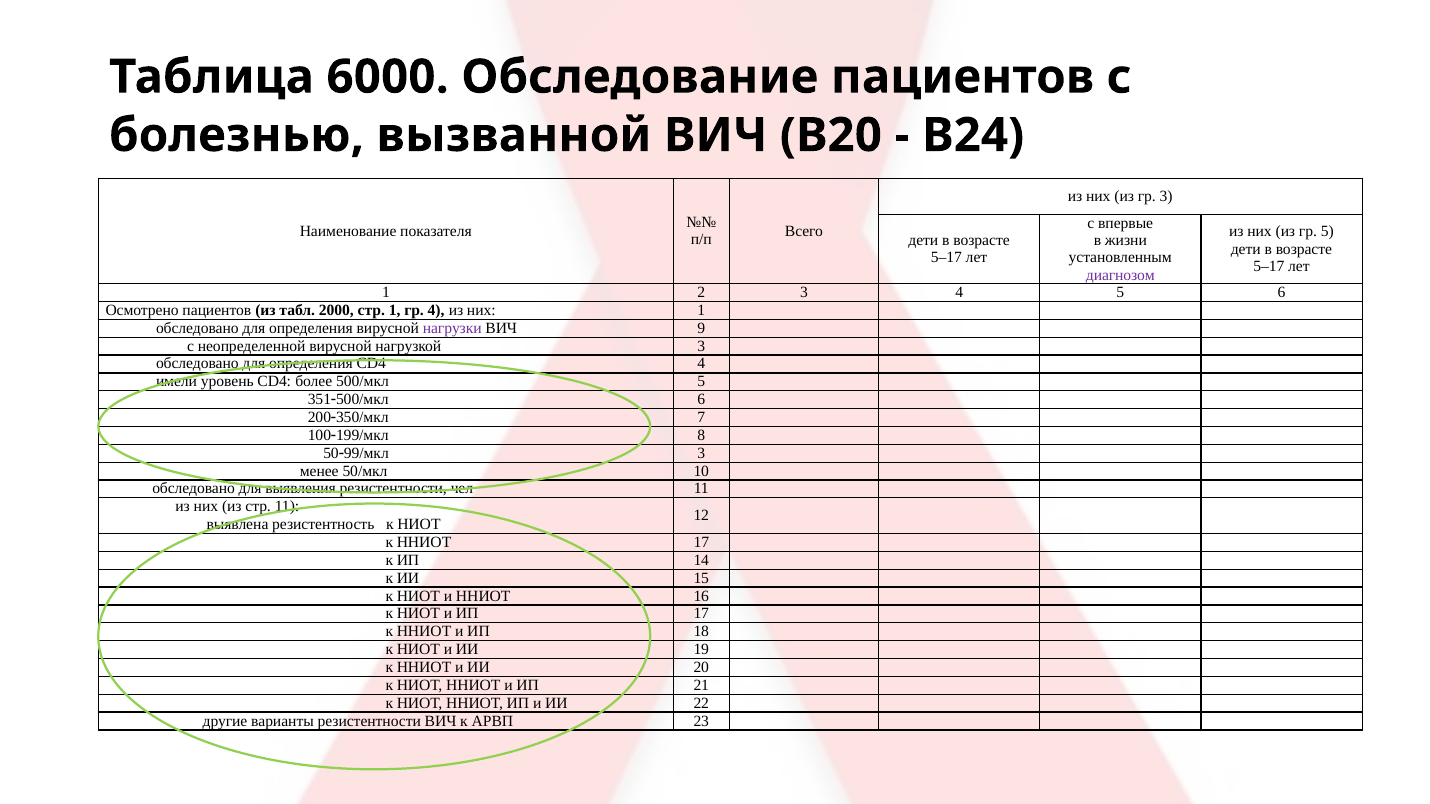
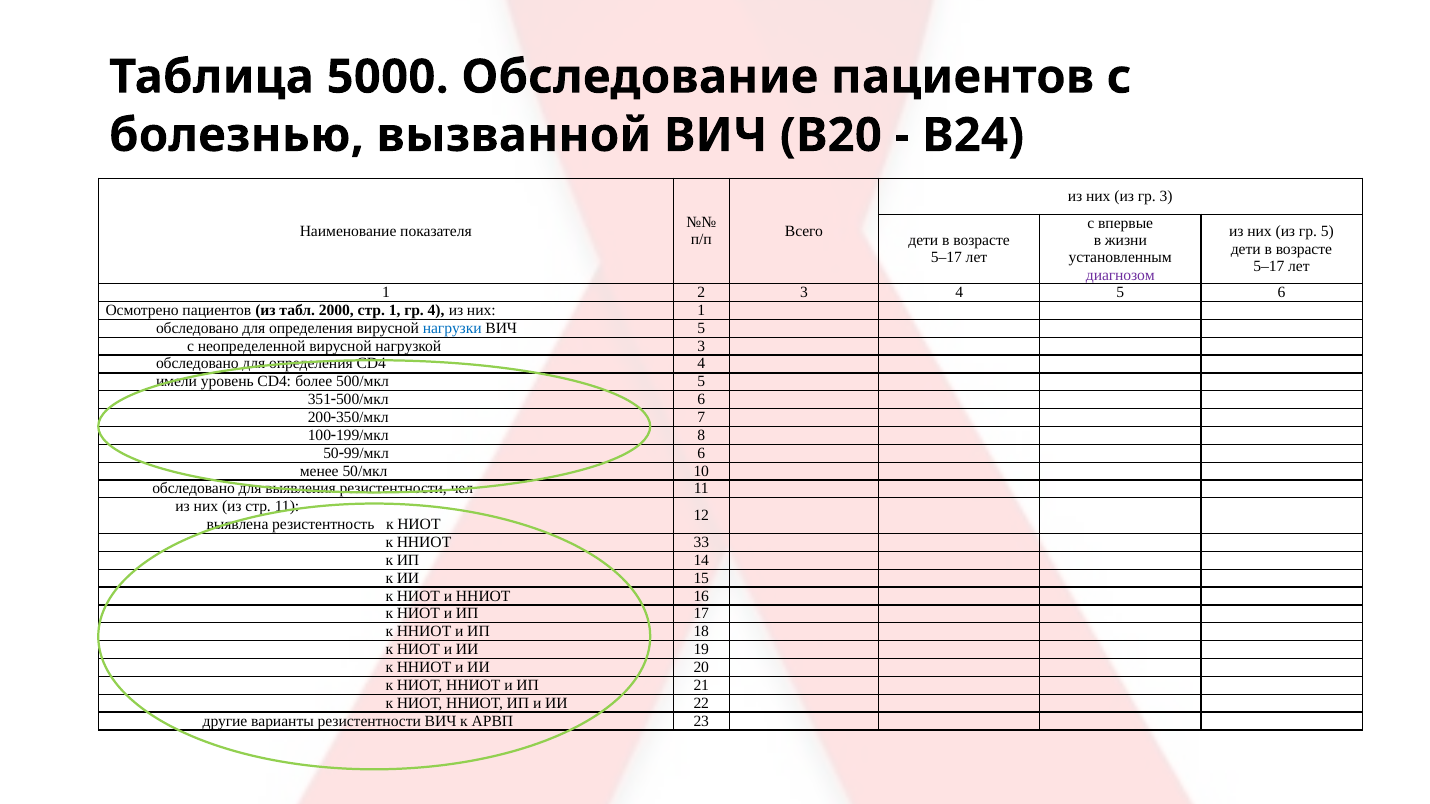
6000: 6000 -> 5000
нагрузки colour: purple -> blue
ВИЧ 9: 9 -> 5
5099/мкл 3: 3 -> 6
ННИОТ 17: 17 -> 33
